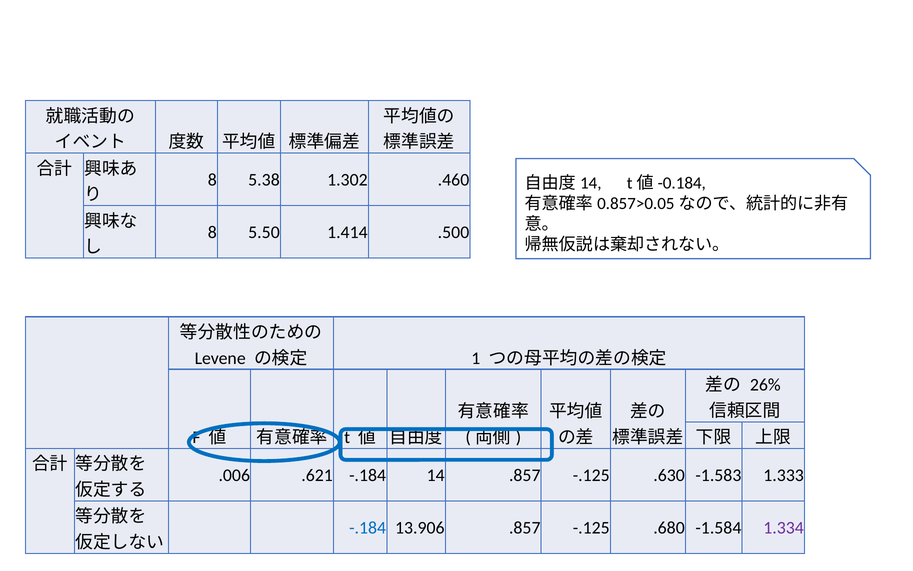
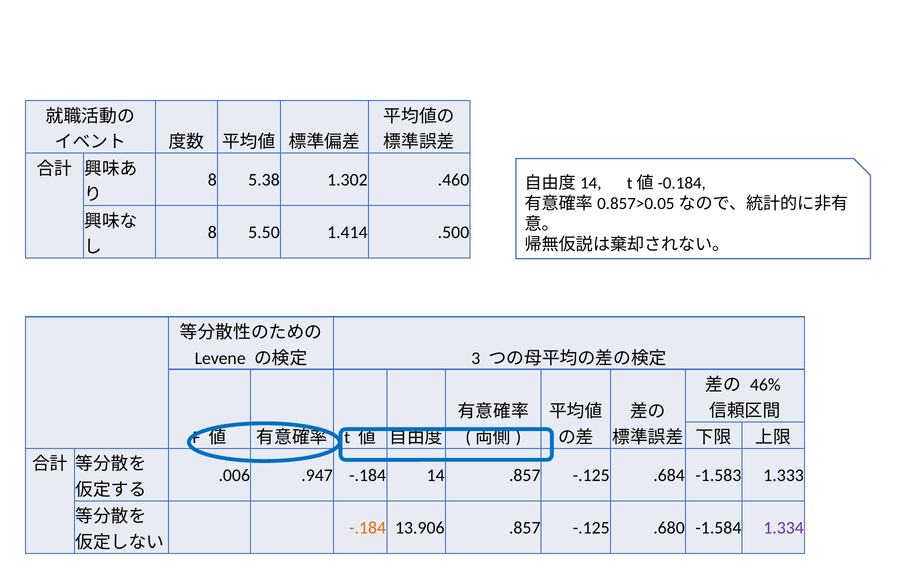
1: 1 -> 3
26%: 26% -> 46%
.621: .621 -> .947
.630: .630 -> .684
-.184 at (368, 527) colour: blue -> orange
